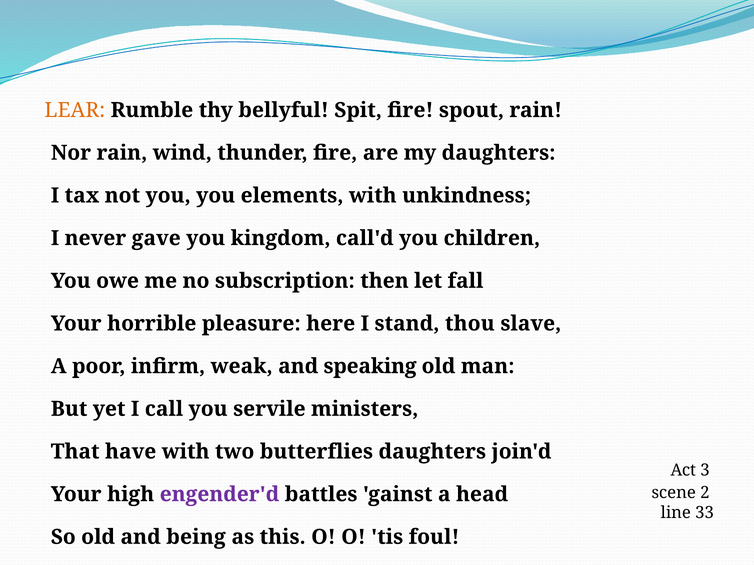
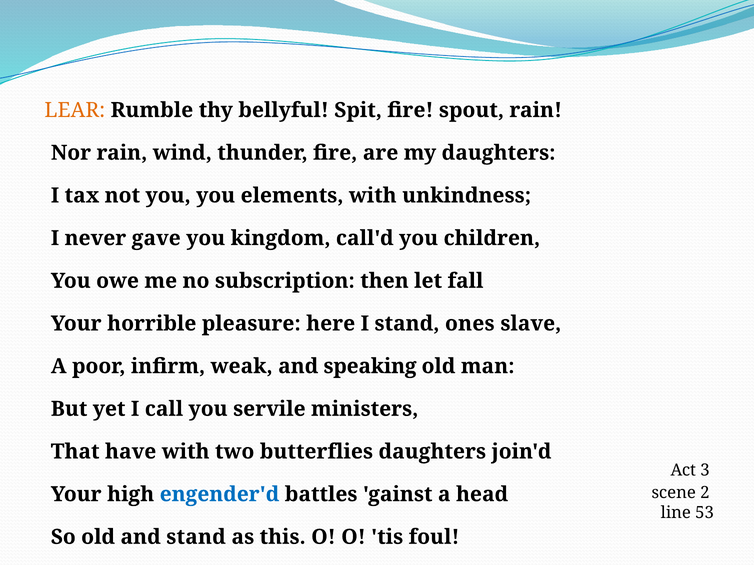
thou: thou -> ones
engender'd colour: purple -> blue
33: 33 -> 53
and being: being -> stand
